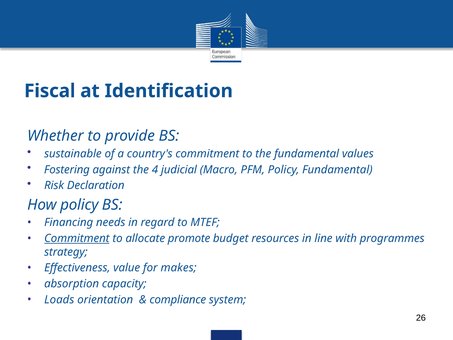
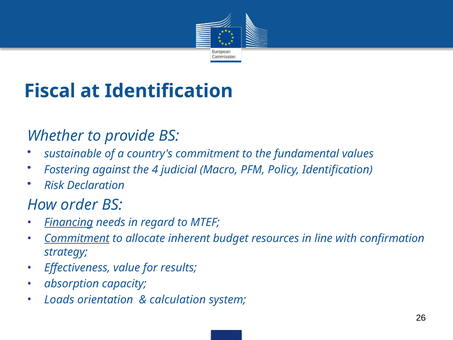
Policy Fundamental: Fundamental -> Identification
How policy: policy -> order
Financing underline: none -> present
promote: promote -> inherent
programmes: programmes -> confirmation
makes: makes -> results
compliance: compliance -> calculation
